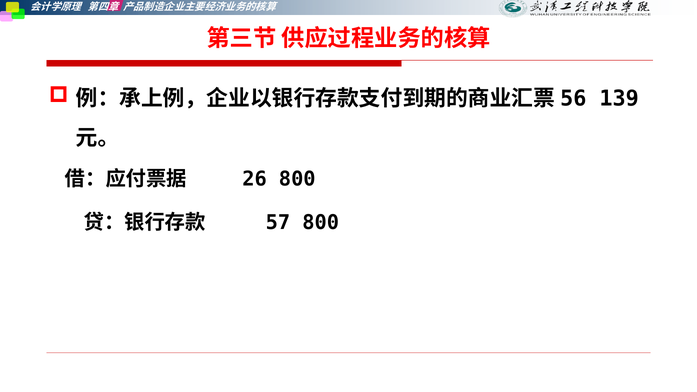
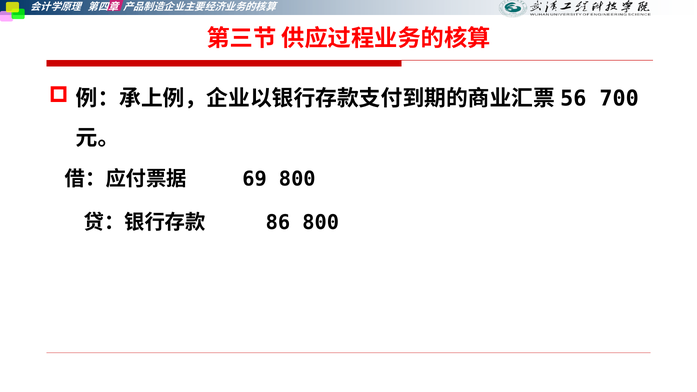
139: 139 -> 700
26: 26 -> 69
57: 57 -> 86
